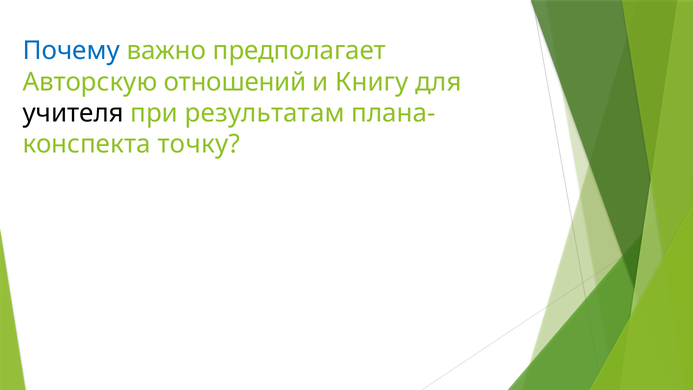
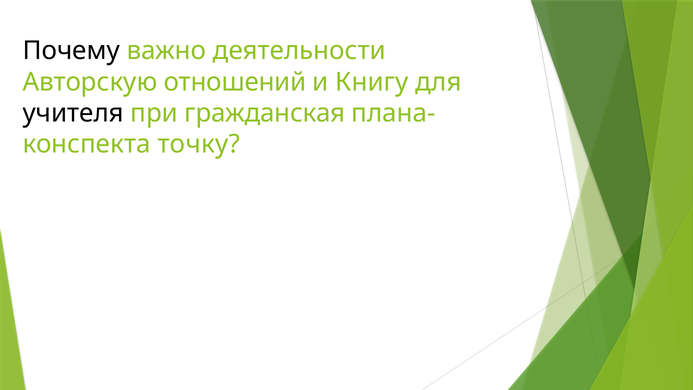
Почему colour: blue -> black
предполагает: предполагает -> деятельности
результатам: результатам -> гражданская
